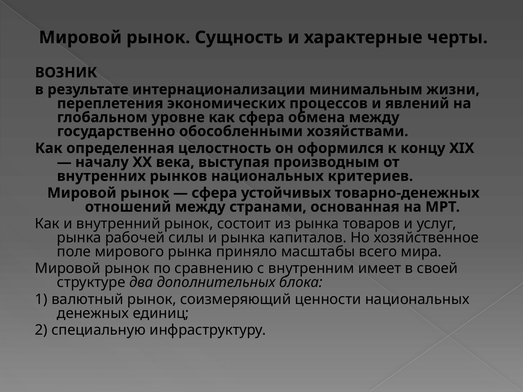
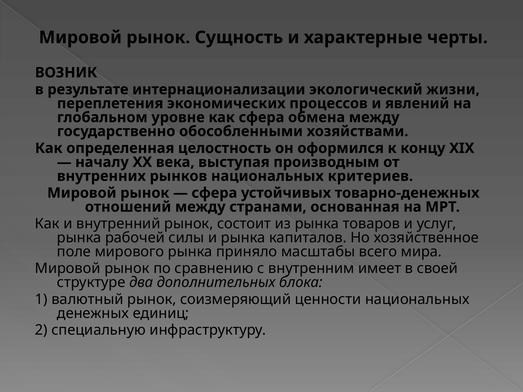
минимальным: минимальным -> экологический
